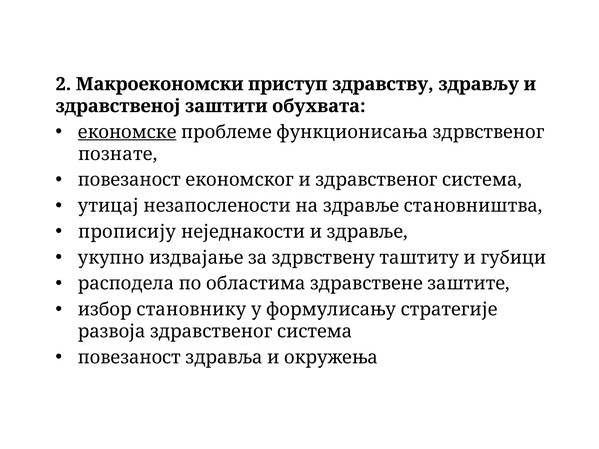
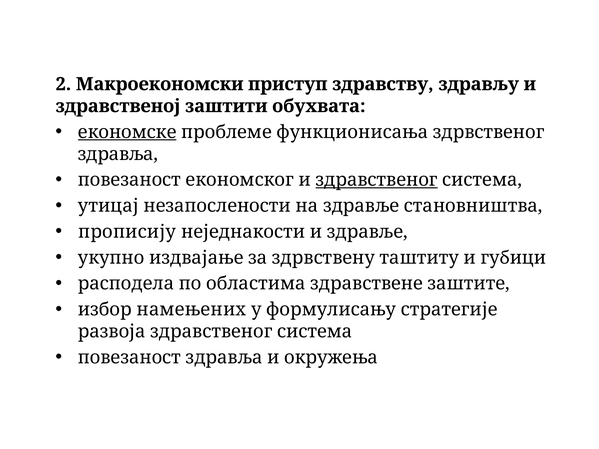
познате at (118, 154): познате -> здравља
здравственог at (377, 180) underline: none -> present
становнику: становнику -> намењених
